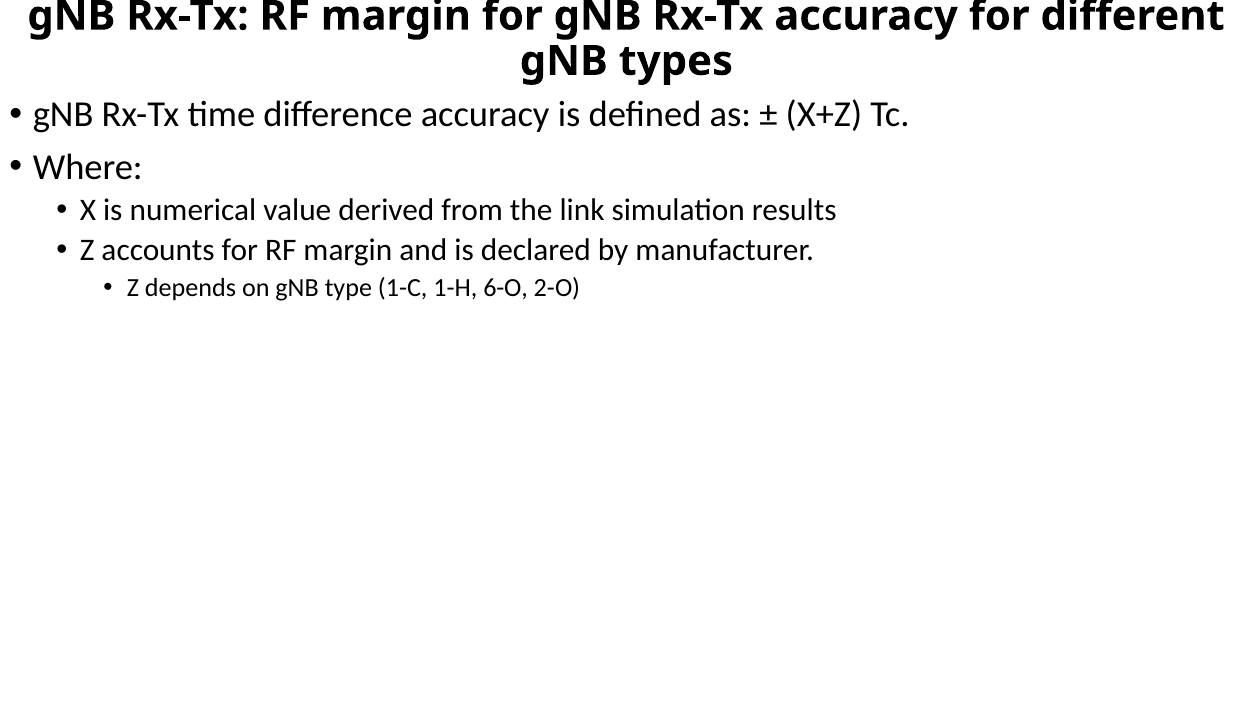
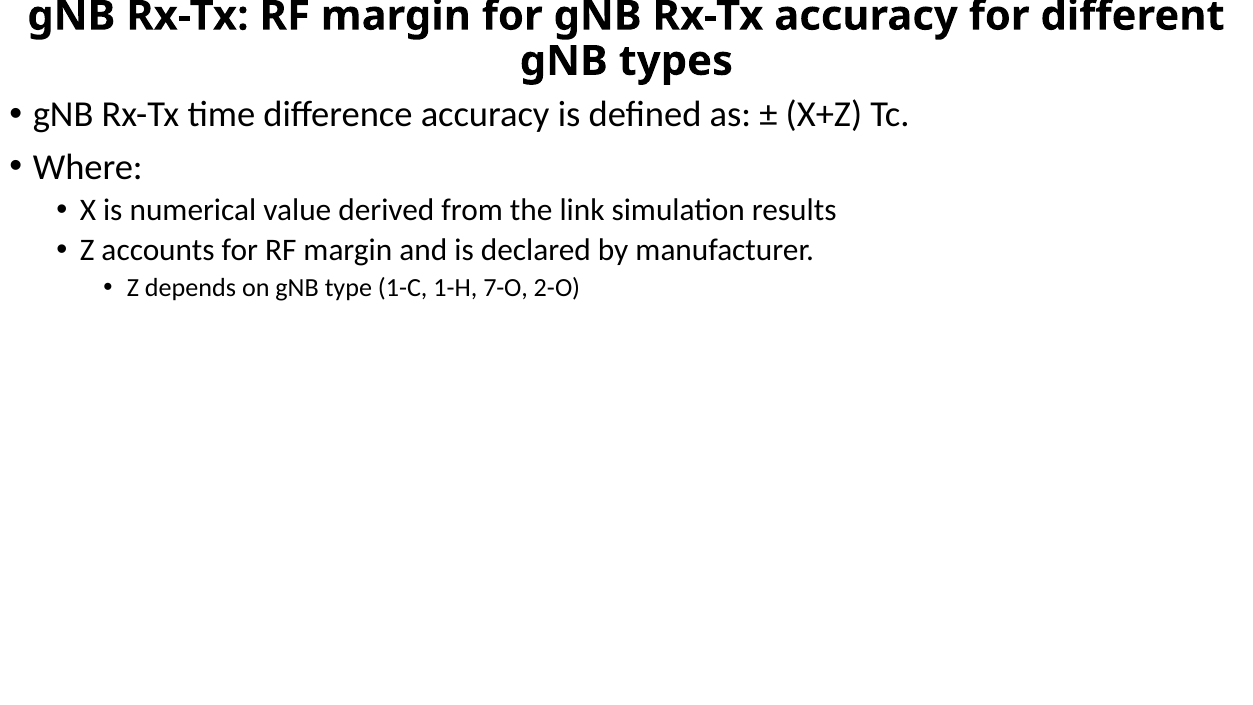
6-O: 6-O -> 7-O
